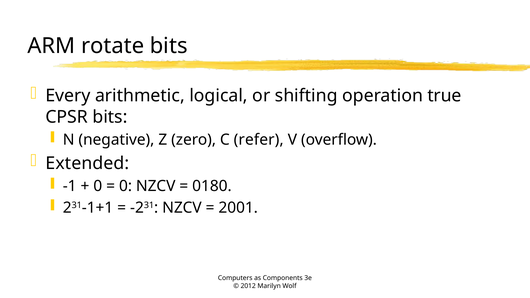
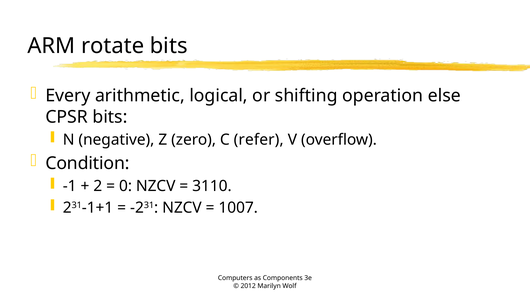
true: true -> else
Extended: Extended -> Condition
0 at (98, 186): 0 -> 2
0180: 0180 -> 3110
2001: 2001 -> 1007
